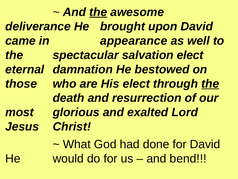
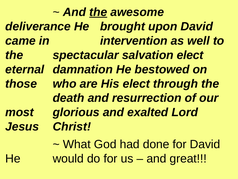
appearance: appearance -> intervention
the at (210, 83) underline: present -> none
bend: bend -> great
